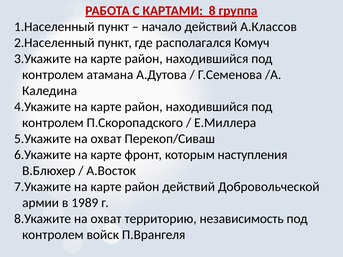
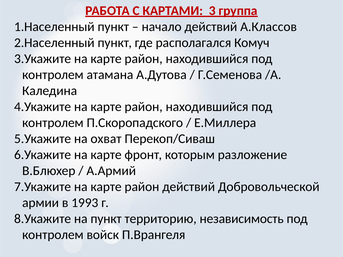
8: 8 -> 3
наступления: наступления -> разложение
А.Восток: А.Восток -> А.Армий
1989: 1989 -> 1993
охват at (106, 219): охват -> пункт
